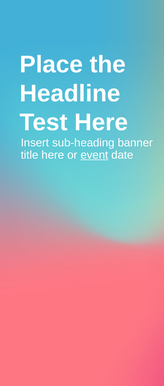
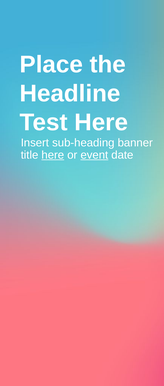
here at (53, 155) underline: none -> present
